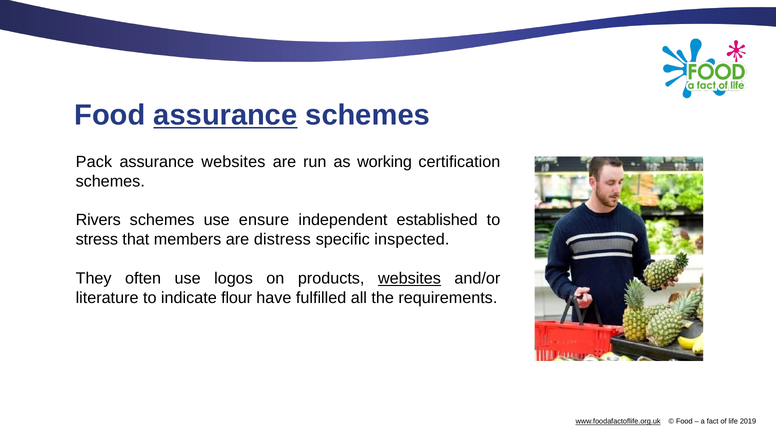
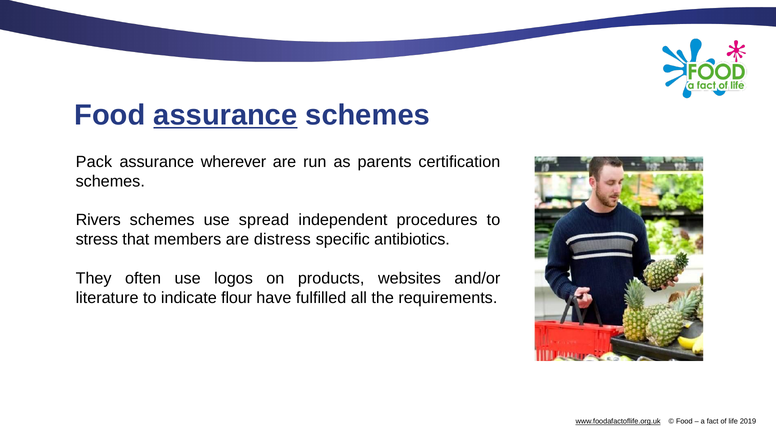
assurance websites: websites -> wherever
working: working -> parents
ensure: ensure -> spread
established: established -> procedures
inspected: inspected -> antibiotics
websites at (409, 278) underline: present -> none
